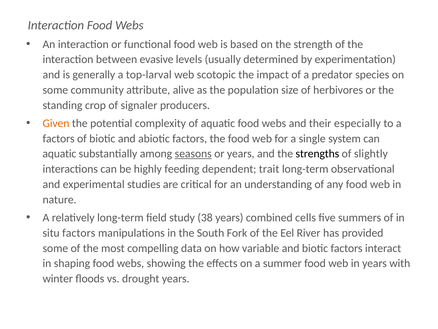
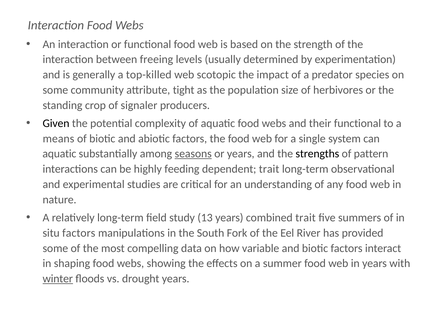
evasive: evasive -> freeing
top-larval: top-larval -> top-killed
alive: alive -> tight
Given colour: orange -> black
their especially: especially -> functional
factors at (59, 138): factors -> means
slightly: slightly -> pattern
38: 38 -> 13
combined cells: cells -> trait
winter underline: none -> present
